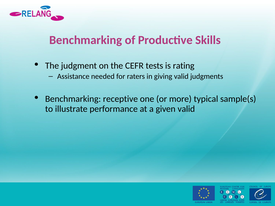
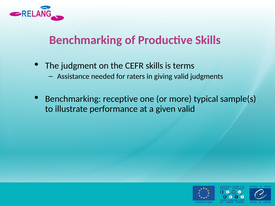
CEFR tests: tests -> skills
rating: rating -> terms
